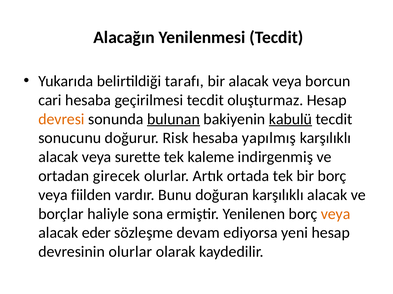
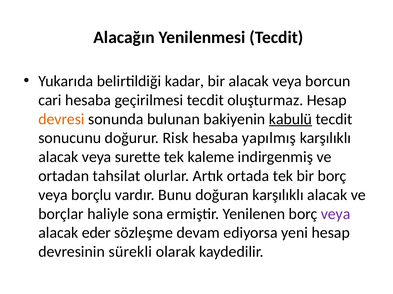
tarafı: tarafı -> kadar
bulunan underline: present -> none
girecek: girecek -> tahsilat
fiilden: fiilden -> borçlu
veya at (336, 214) colour: orange -> purple
devresinin olurlar: olurlar -> sürekli
